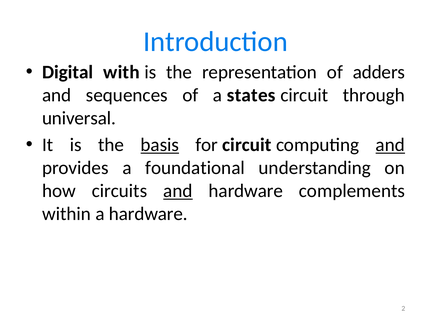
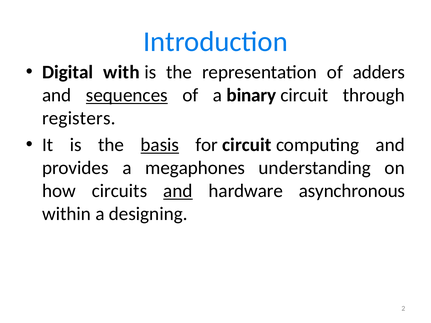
sequences underline: none -> present
states: states -> binary
universal: universal -> registers
and at (390, 145) underline: present -> none
foundational: foundational -> megaphones
complements: complements -> asynchronous
a hardware: hardware -> designing
